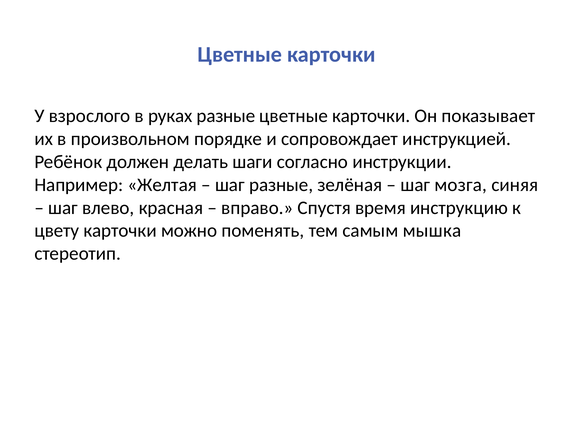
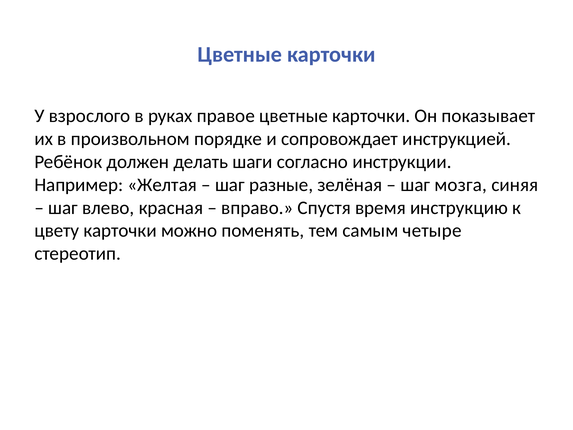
руках разные: разные -> правое
мышка: мышка -> четыре
